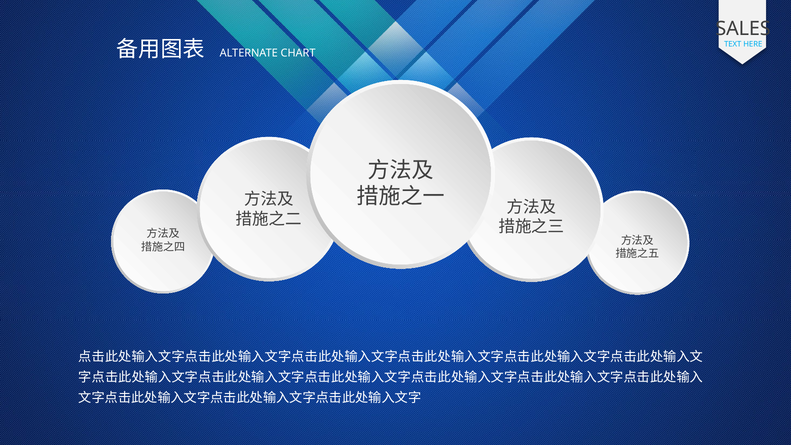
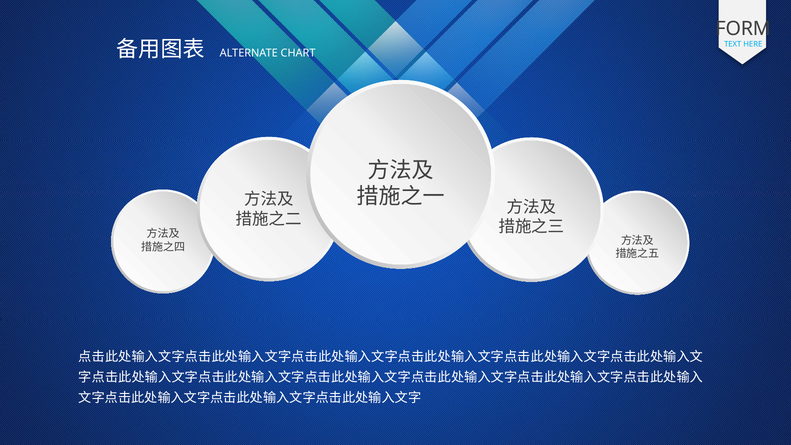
SALES: SALES -> FORM
